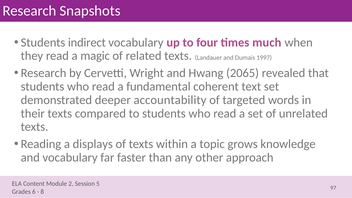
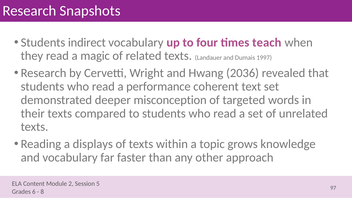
much: much -> teach
2065: 2065 -> 2036
fundamental: fundamental -> performance
accountability: accountability -> misconception
